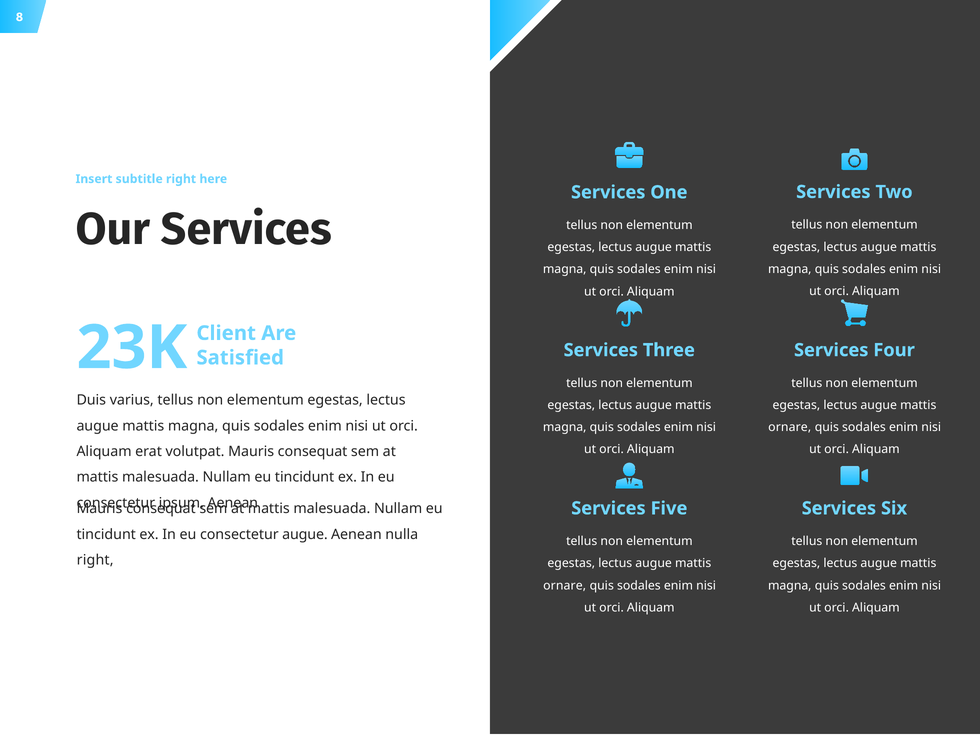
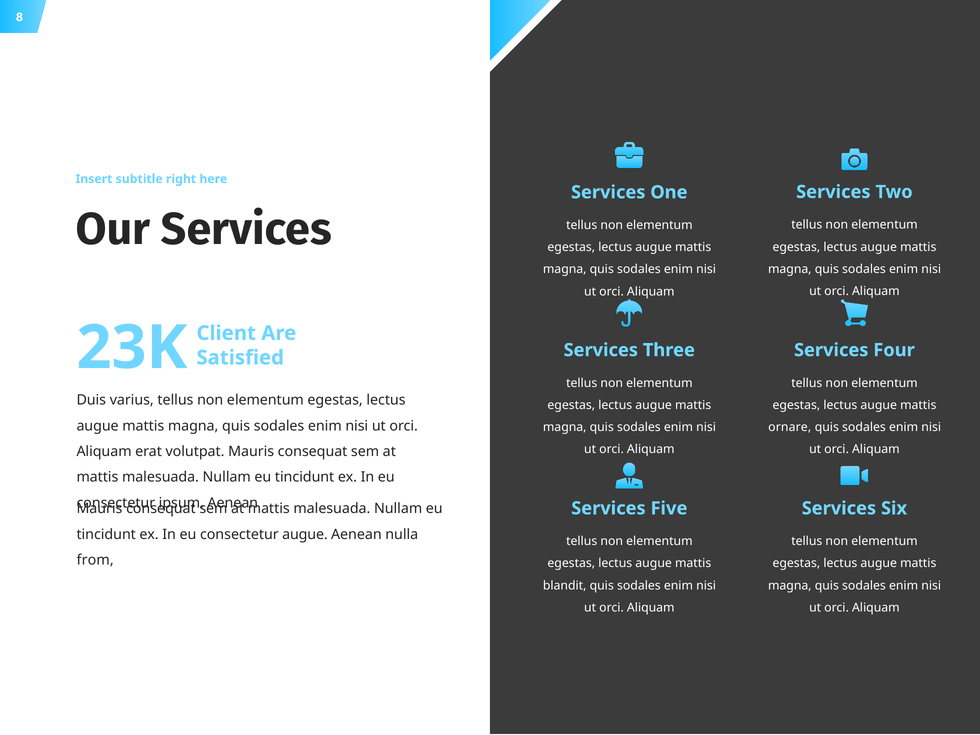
right at (95, 560): right -> from
ornare at (565, 585): ornare -> blandit
